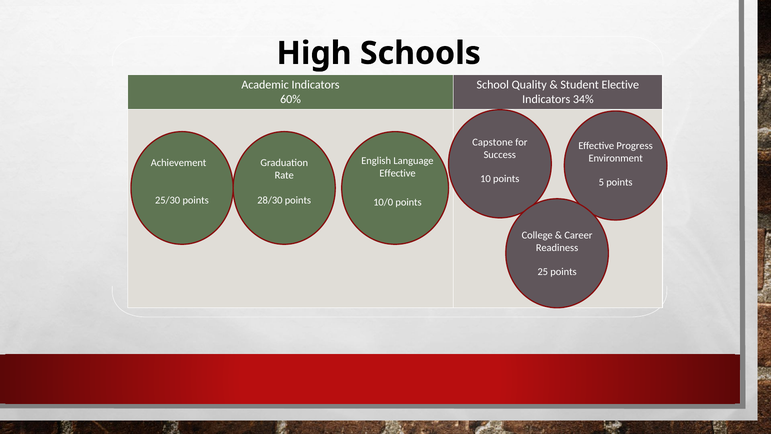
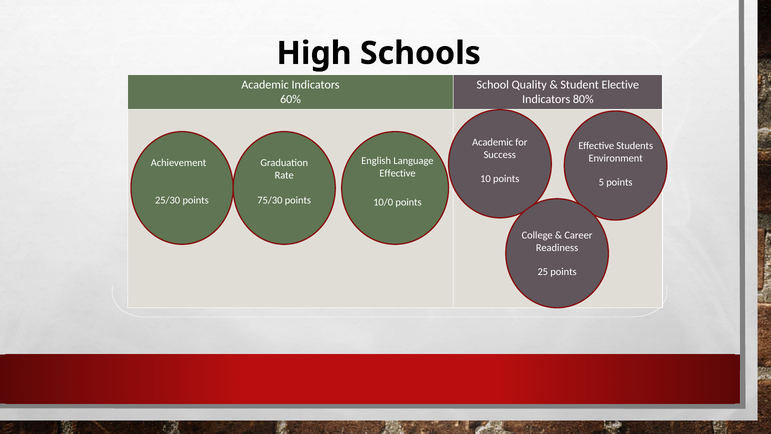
34%: 34% -> 80%
Capstone at (493, 142): Capstone -> Academic
Progress: Progress -> Students
28/30: 28/30 -> 75/30
